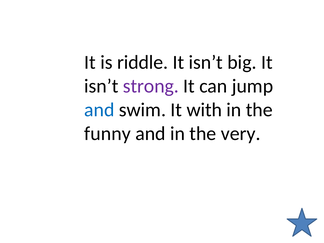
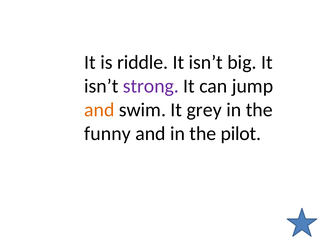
and at (99, 110) colour: blue -> orange
with: with -> grey
very: very -> pilot
